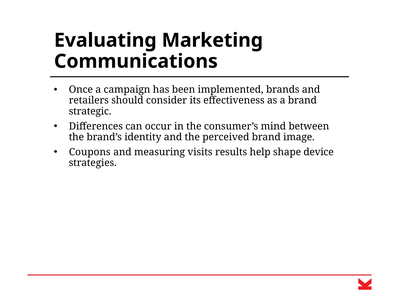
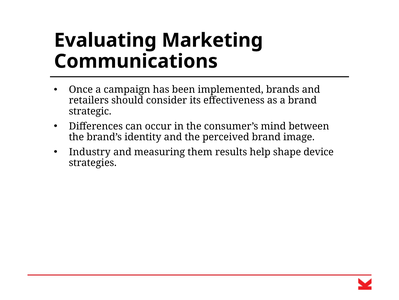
Coupons: Coupons -> Industry
visits: visits -> them
